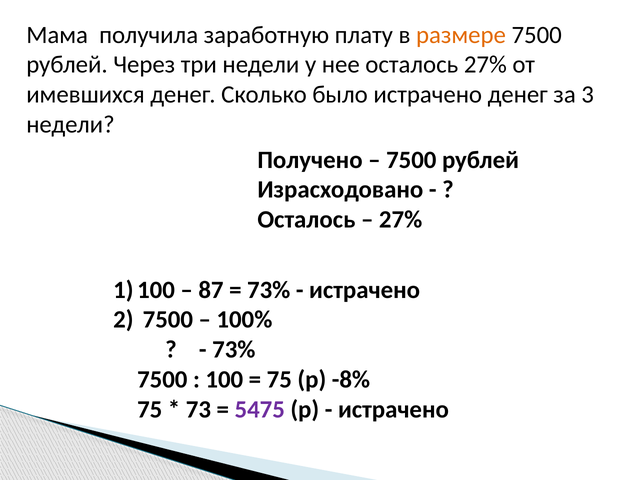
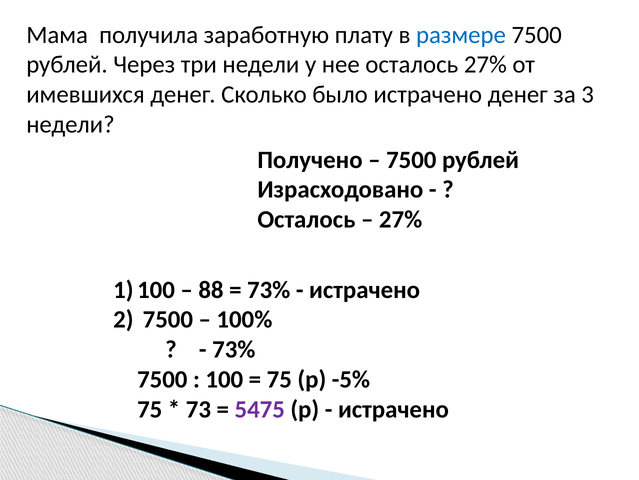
размере colour: orange -> blue
87: 87 -> 88
-8%: -8% -> -5%
